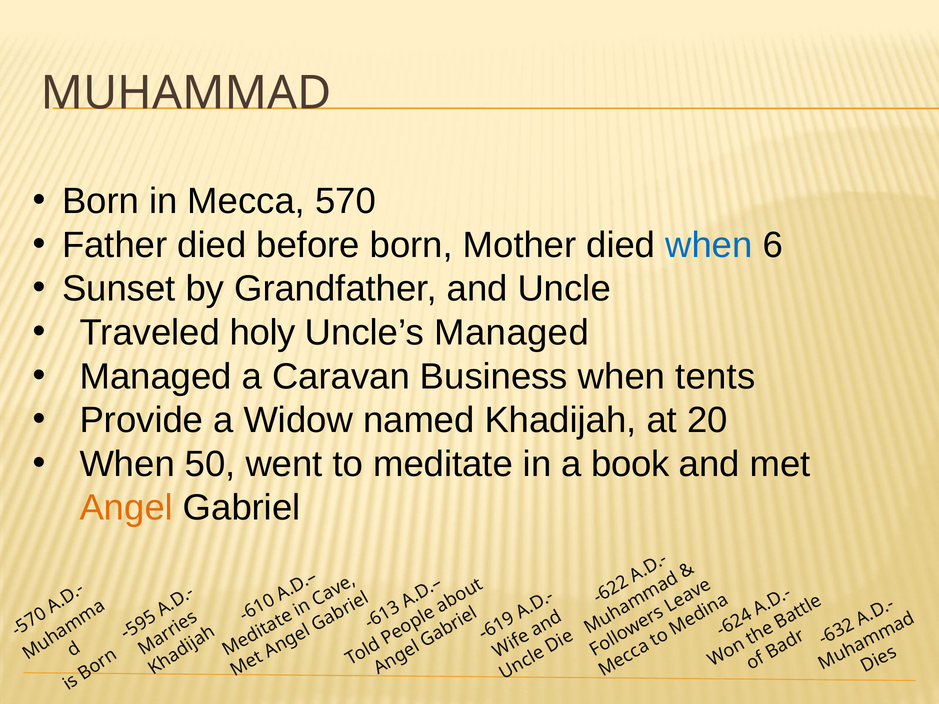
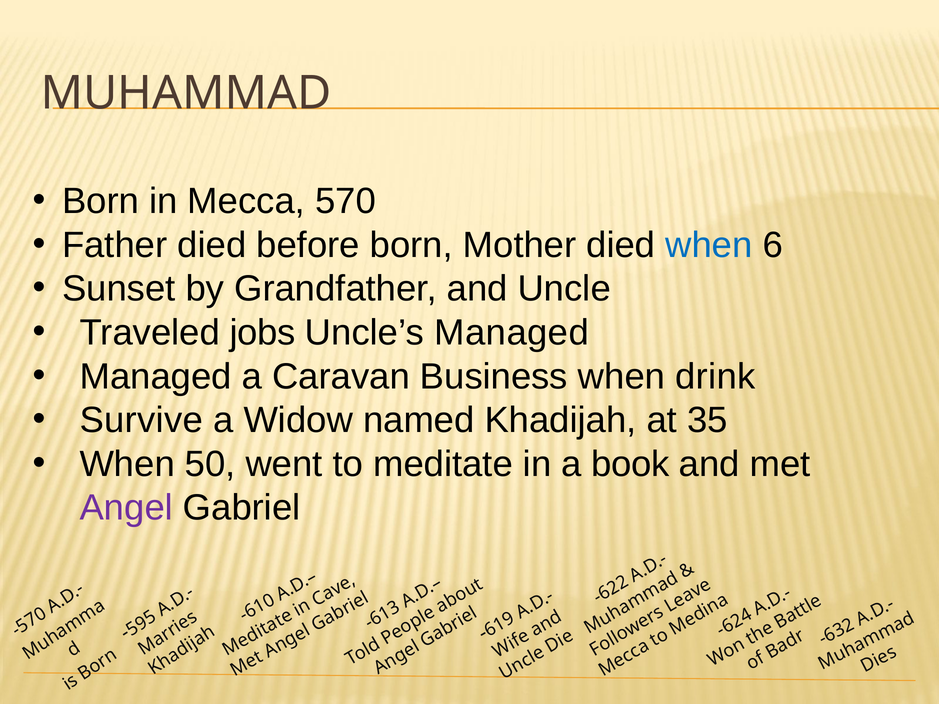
holy: holy -> jobs
tents: tents -> drink
Provide: Provide -> Survive
20: 20 -> 35
Angel colour: orange -> purple
